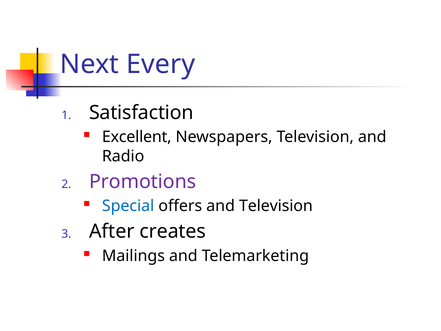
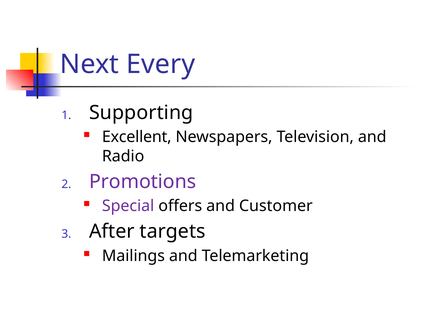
Satisfaction: Satisfaction -> Supporting
Special colour: blue -> purple
and Television: Television -> Customer
creates: creates -> targets
